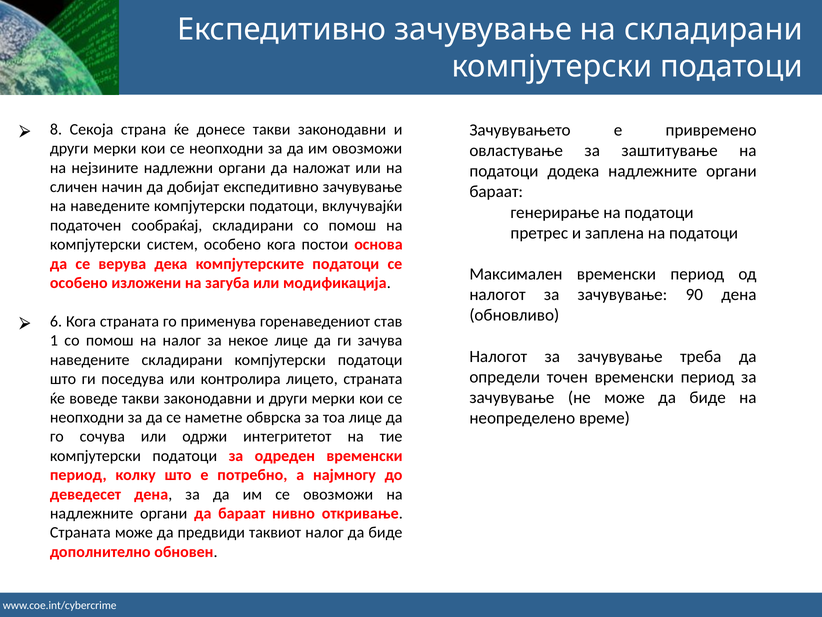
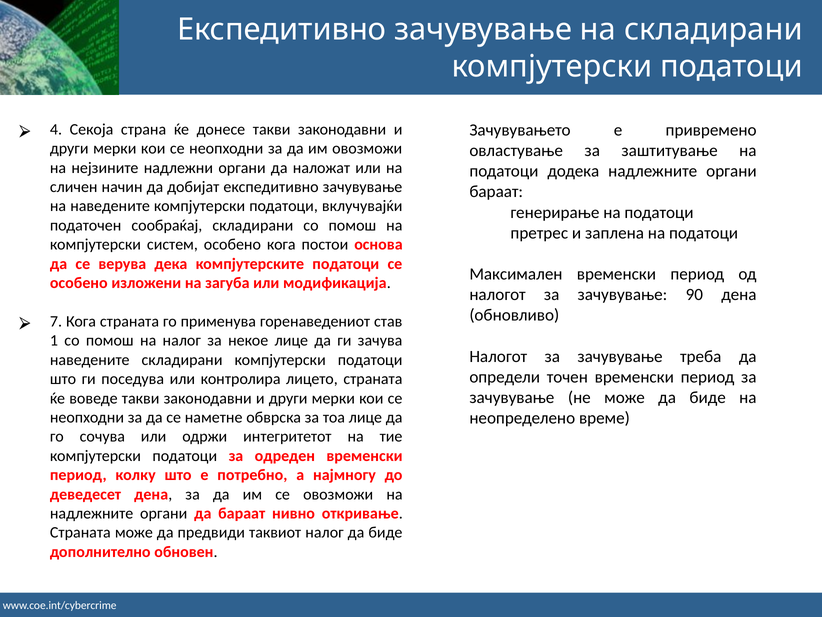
8: 8 -> 4
6: 6 -> 7
